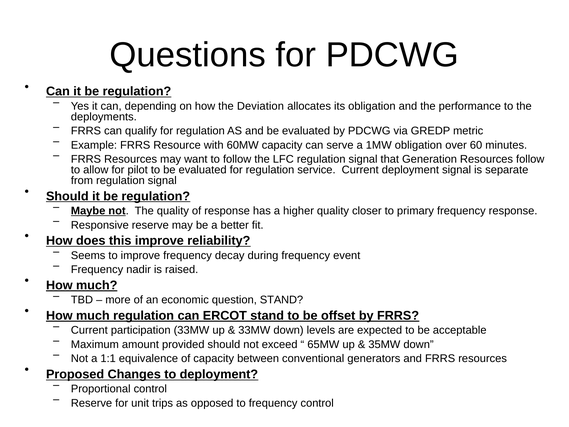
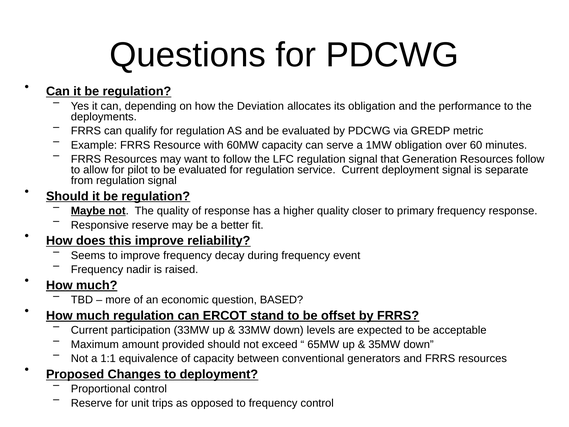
question STAND: STAND -> BASED
